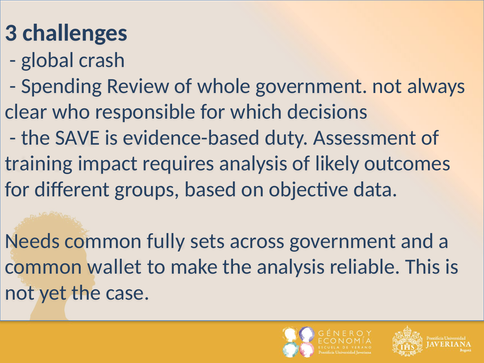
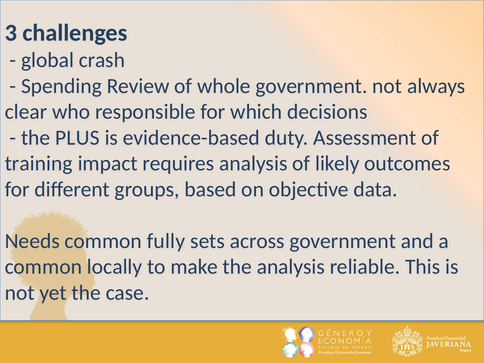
SAVE: SAVE -> PLUS
wallet: wallet -> locally
